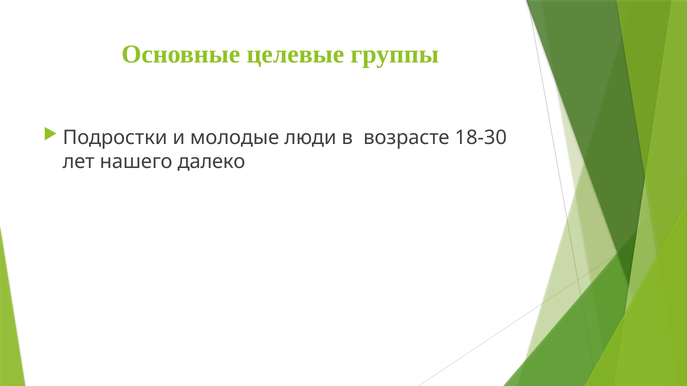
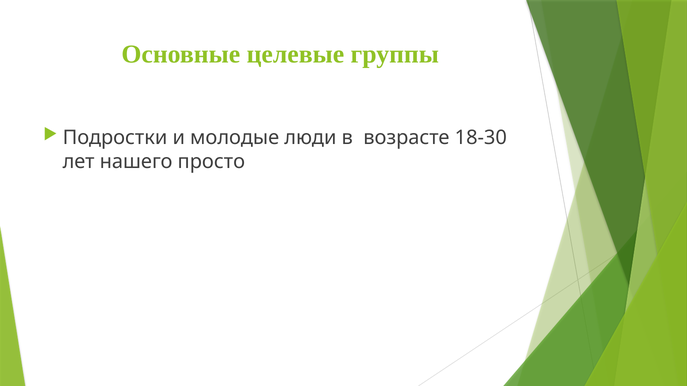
далеко: далеко -> просто
